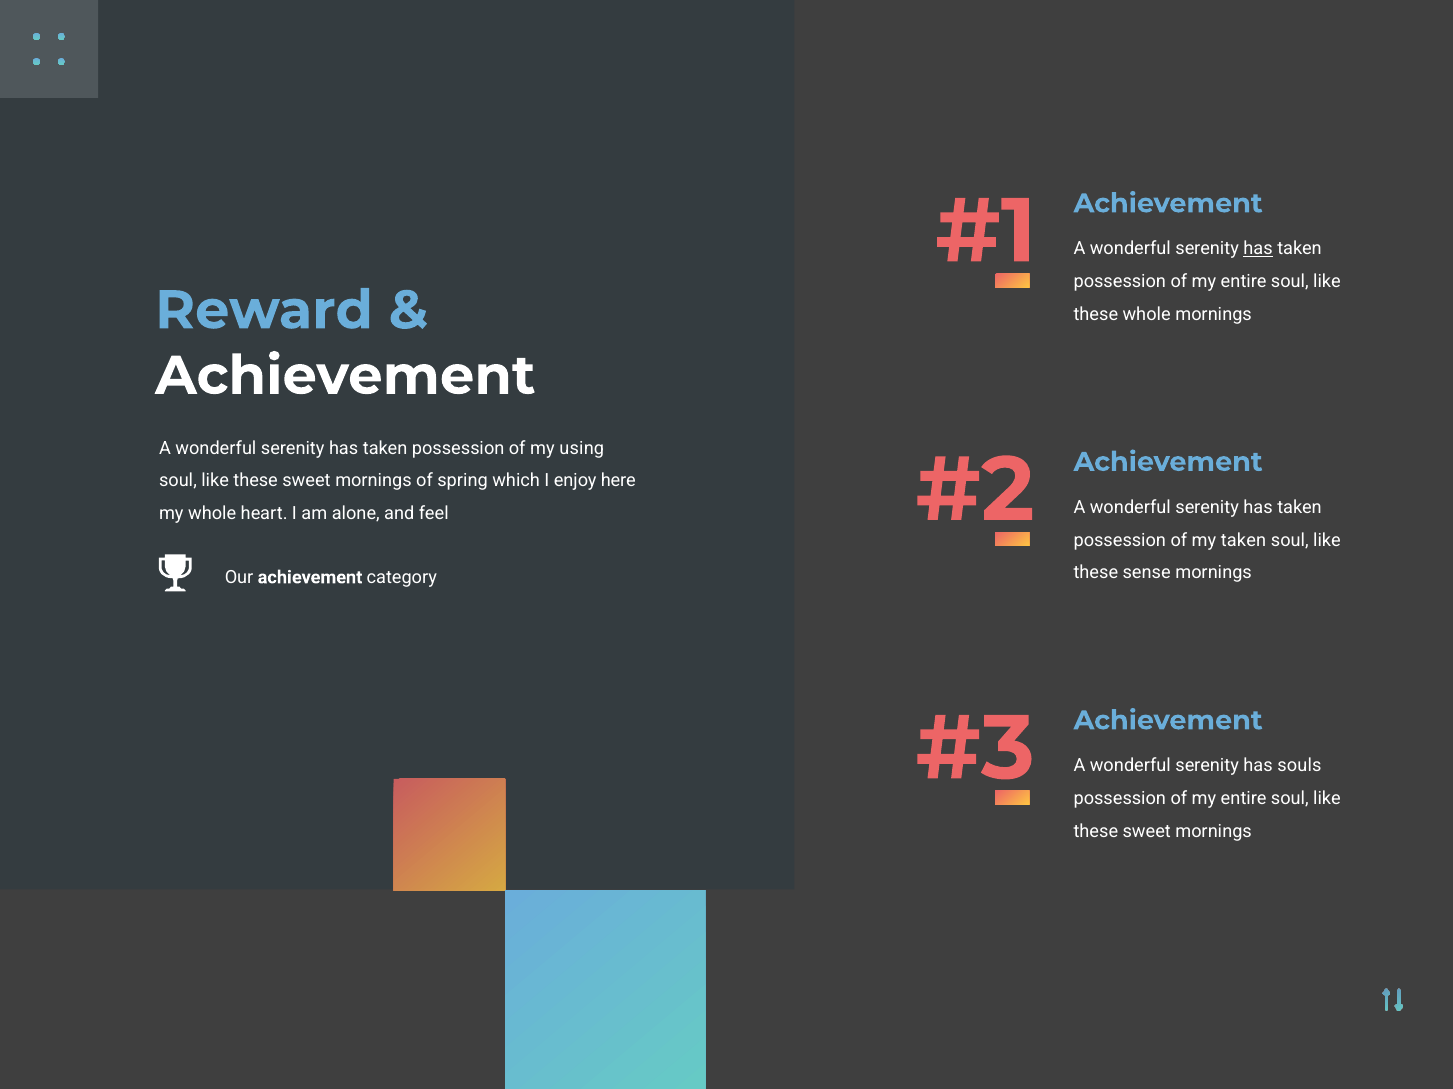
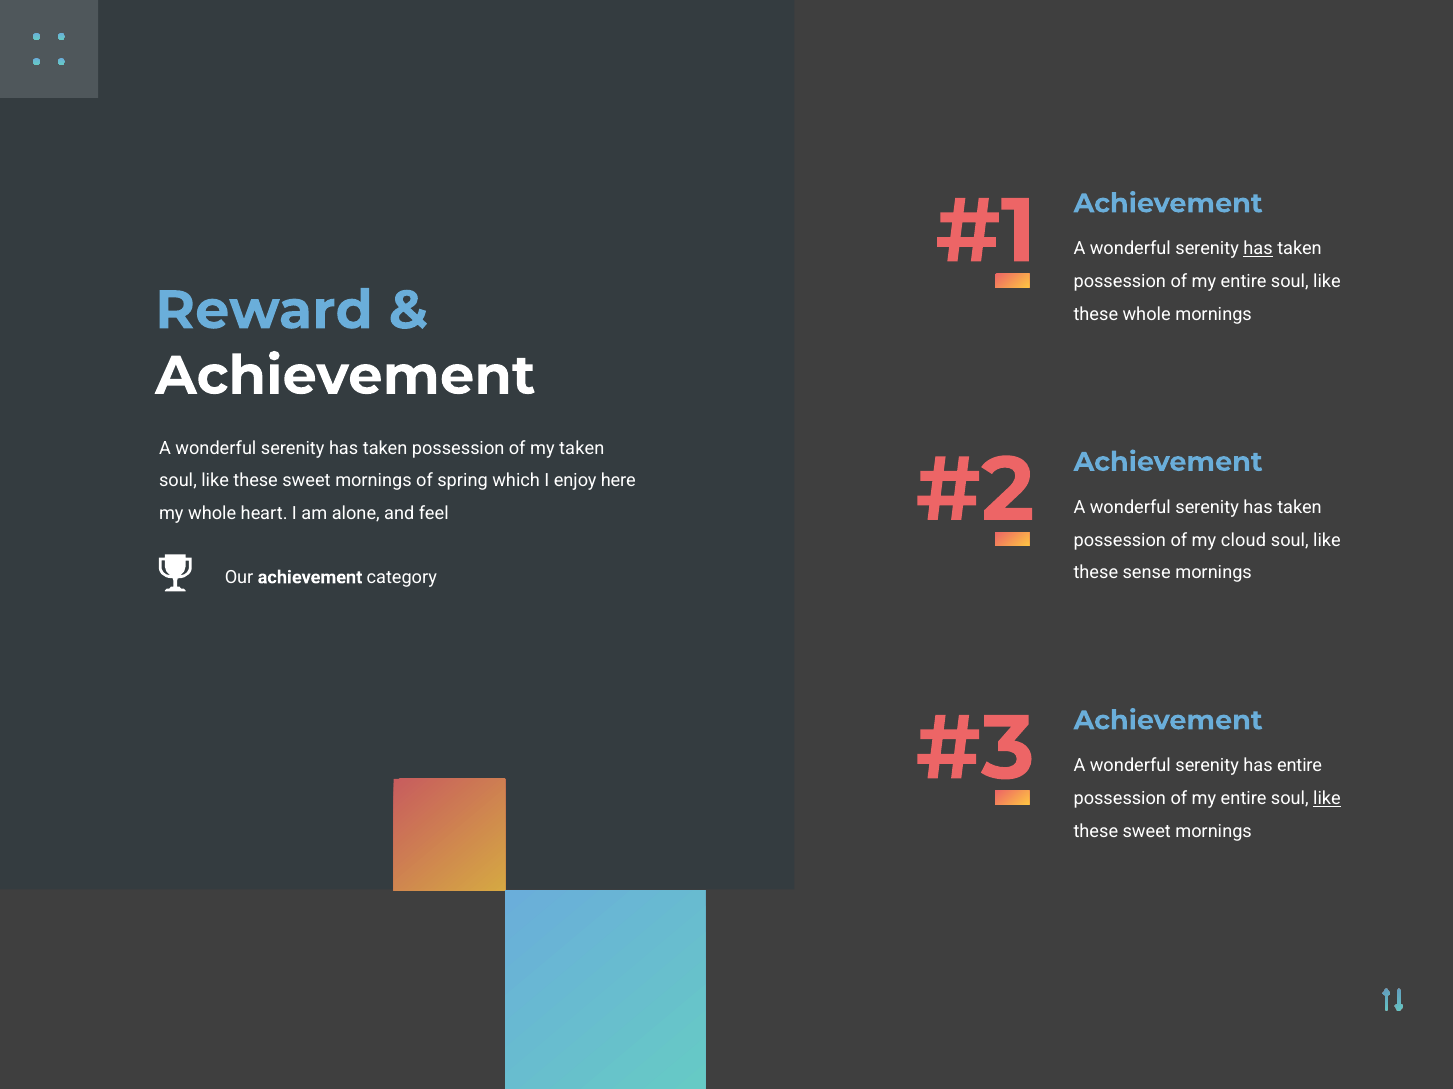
my using: using -> taken
my taken: taken -> cloud
has souls: souls -> entire
like at (1327, 799) underline: none -> present
